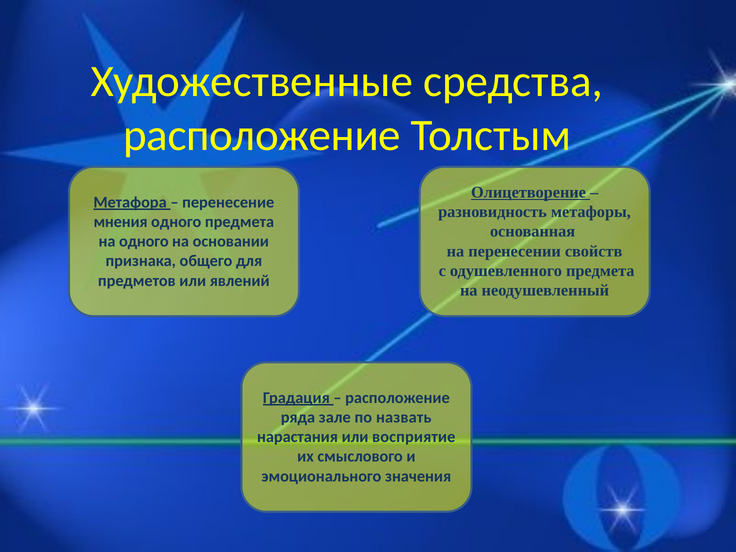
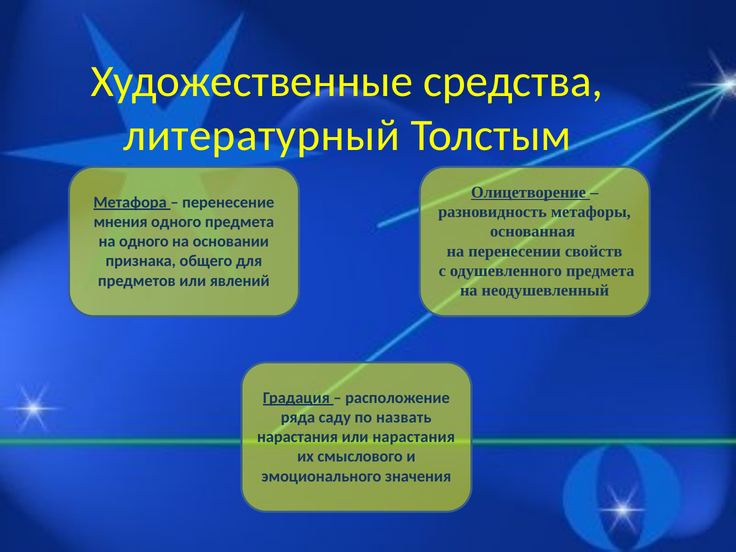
расположение at (262, 135): расположение -> литературный
зале: зале -> саду
или восприятие: восприятие -> нарастания
